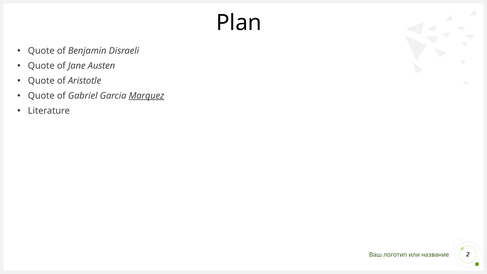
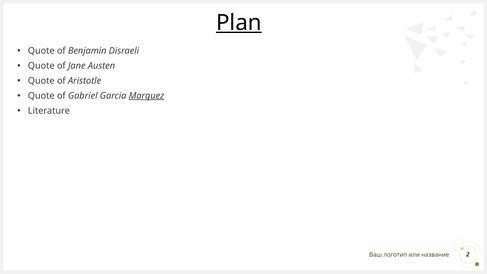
Plan underline: none -> present
